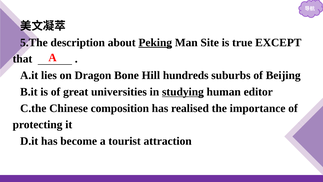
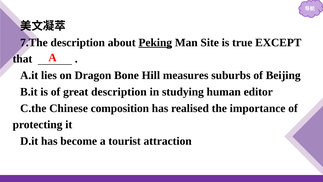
5.The: 5.The -> 7.The
hundreds: hundreds -> measures
great universities: universities -> description
studying underline: present -> none
